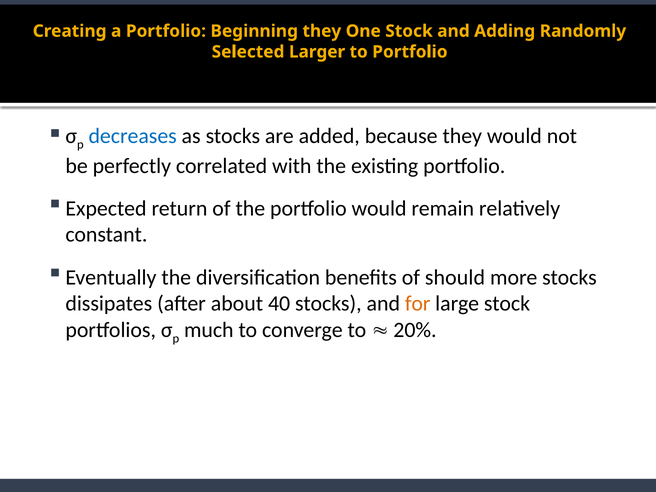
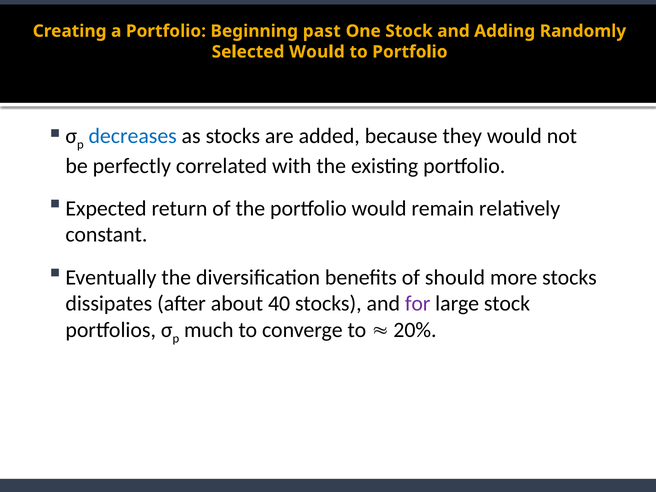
Beginning they: they -> past
Selected Larger: Larger -> Would
for colour: orange -> purple
